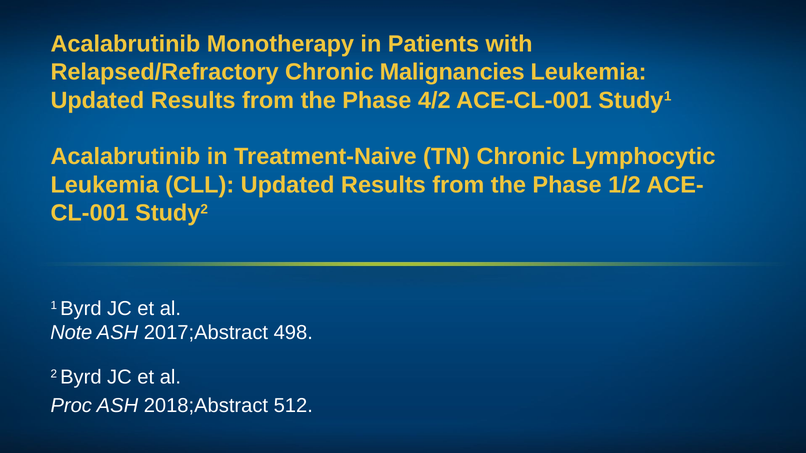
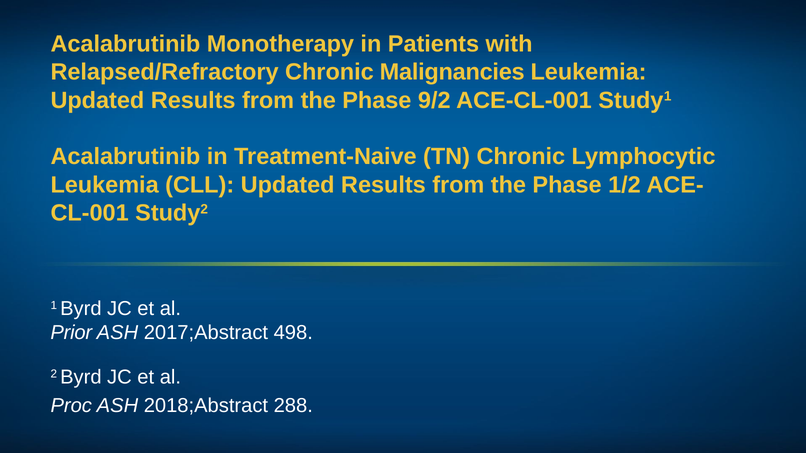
4/2: 4/2 -> 9/2
Note: Note -> Prior
512: 512 -> 288
